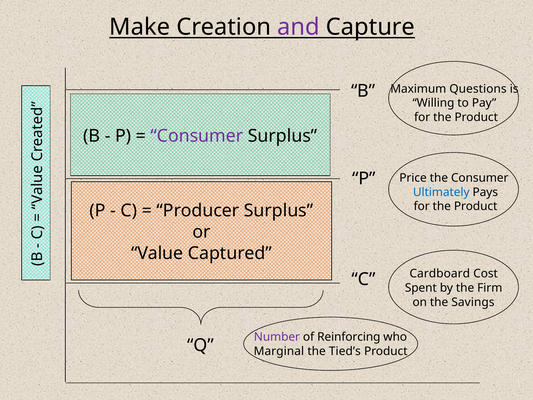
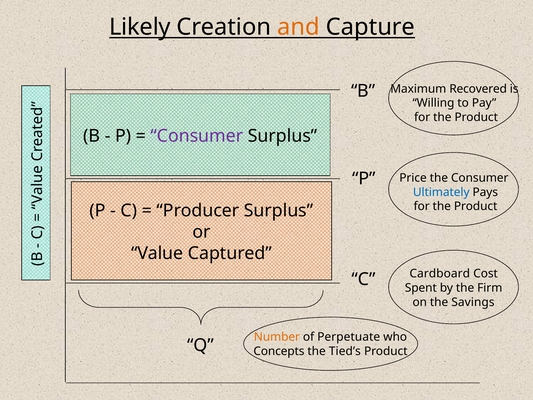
Make: Make -> Likely
and colour: purple -> orange
Questions: Questions -> Recovered
Number colour: purple -> orange
Reinforcing: Reinforcing -> Perpetuate
Marginal: Marginal -> Concepts
